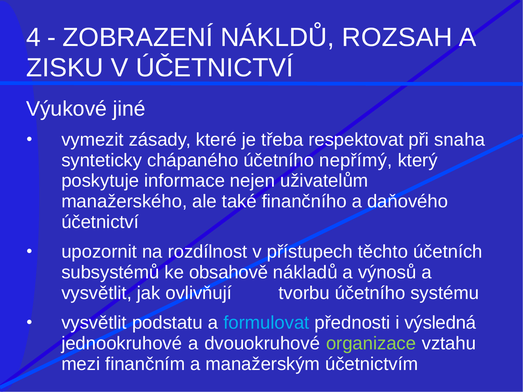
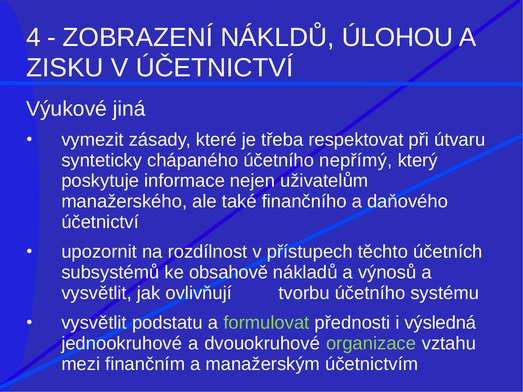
ROZSAH: ROZSAH -> ÚLOHOU
jiné: jiné -> jiná
snaha: snaha -> útvaru
formulovat colour: light blue -> light green
